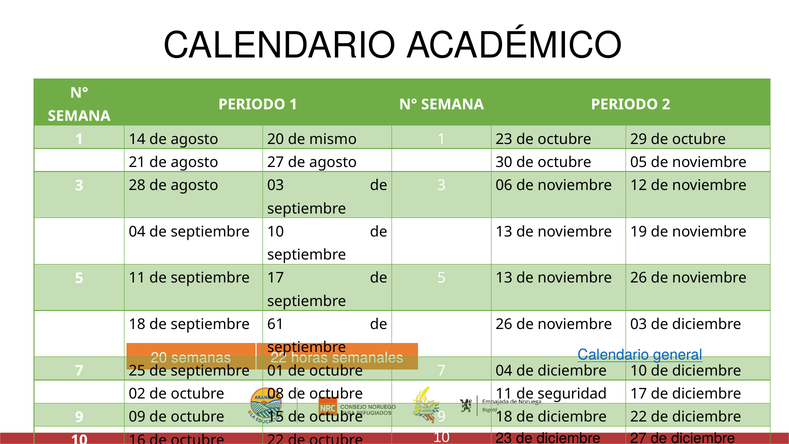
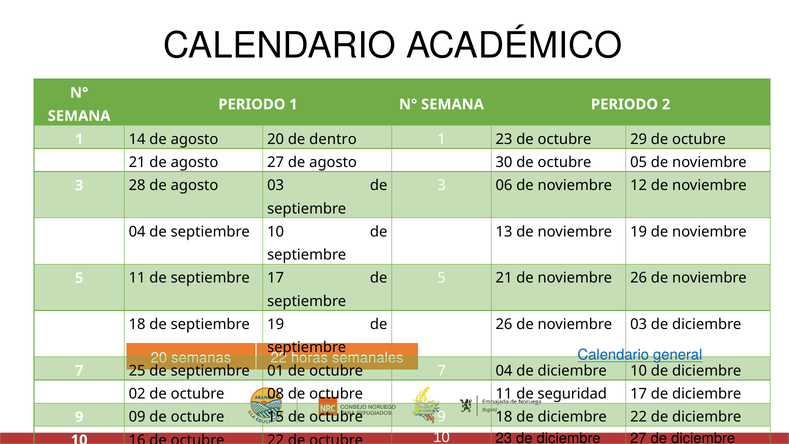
mismo: mismo -> dentro
5 13: 13 -> 21
septiembre 61: 61 -> 19
